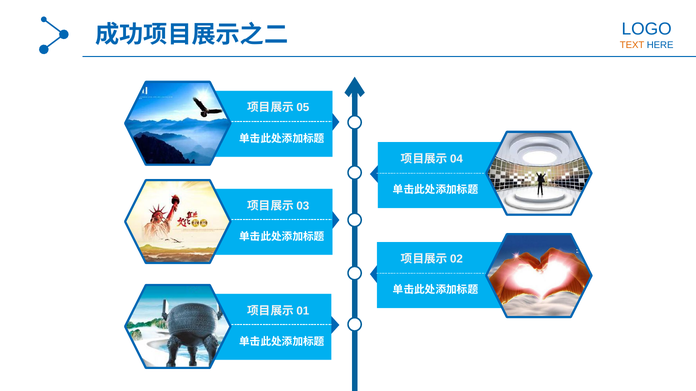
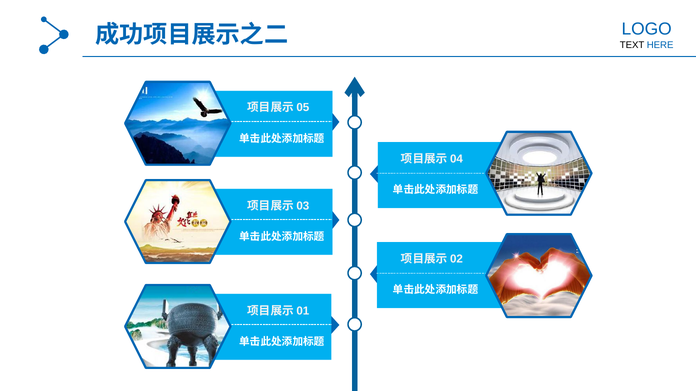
TEXT colour: orange -> black
